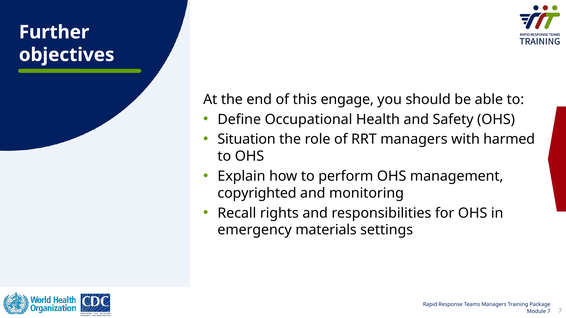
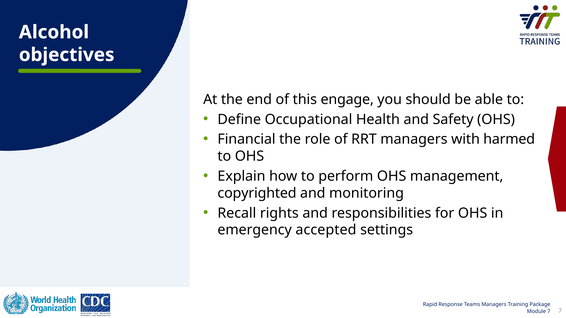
Further: Further -> Alcohol
Situation: Situation -> Financial
materials: materials -> accepted
